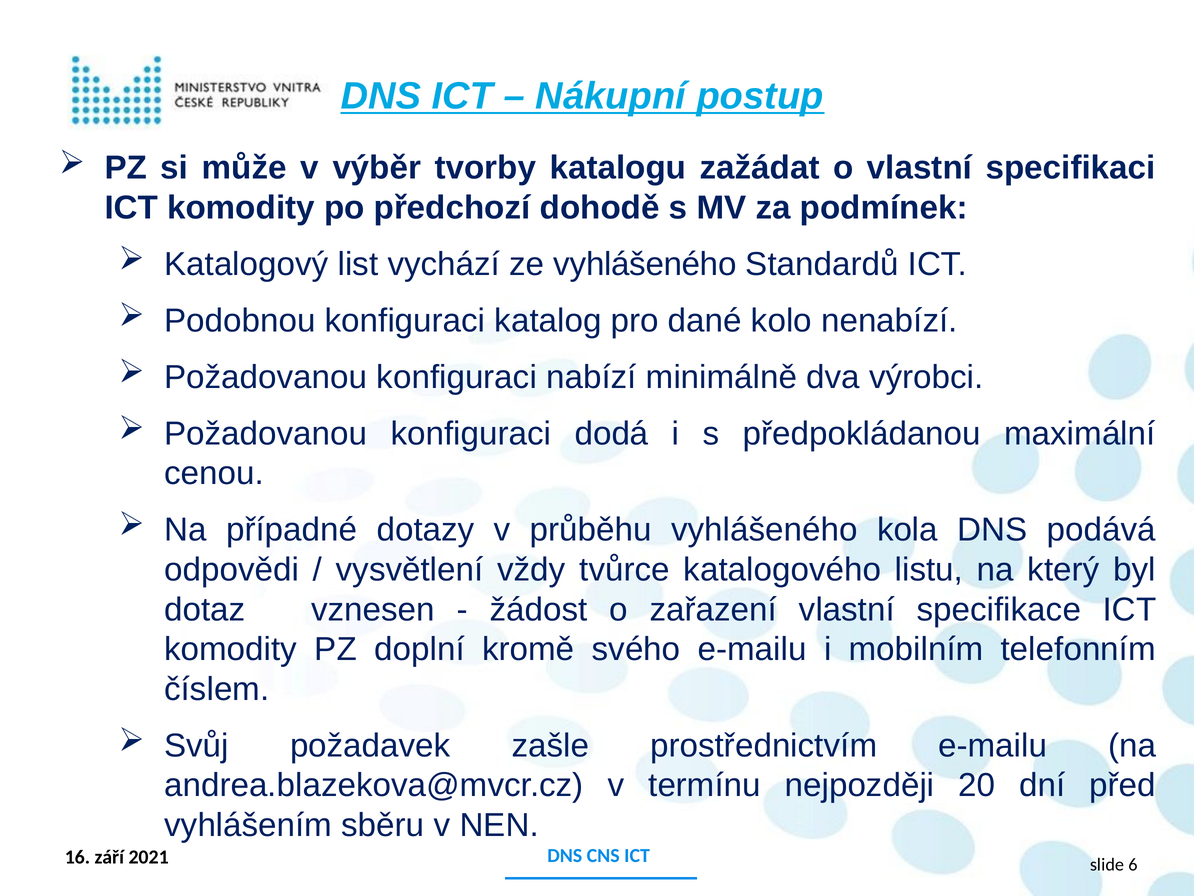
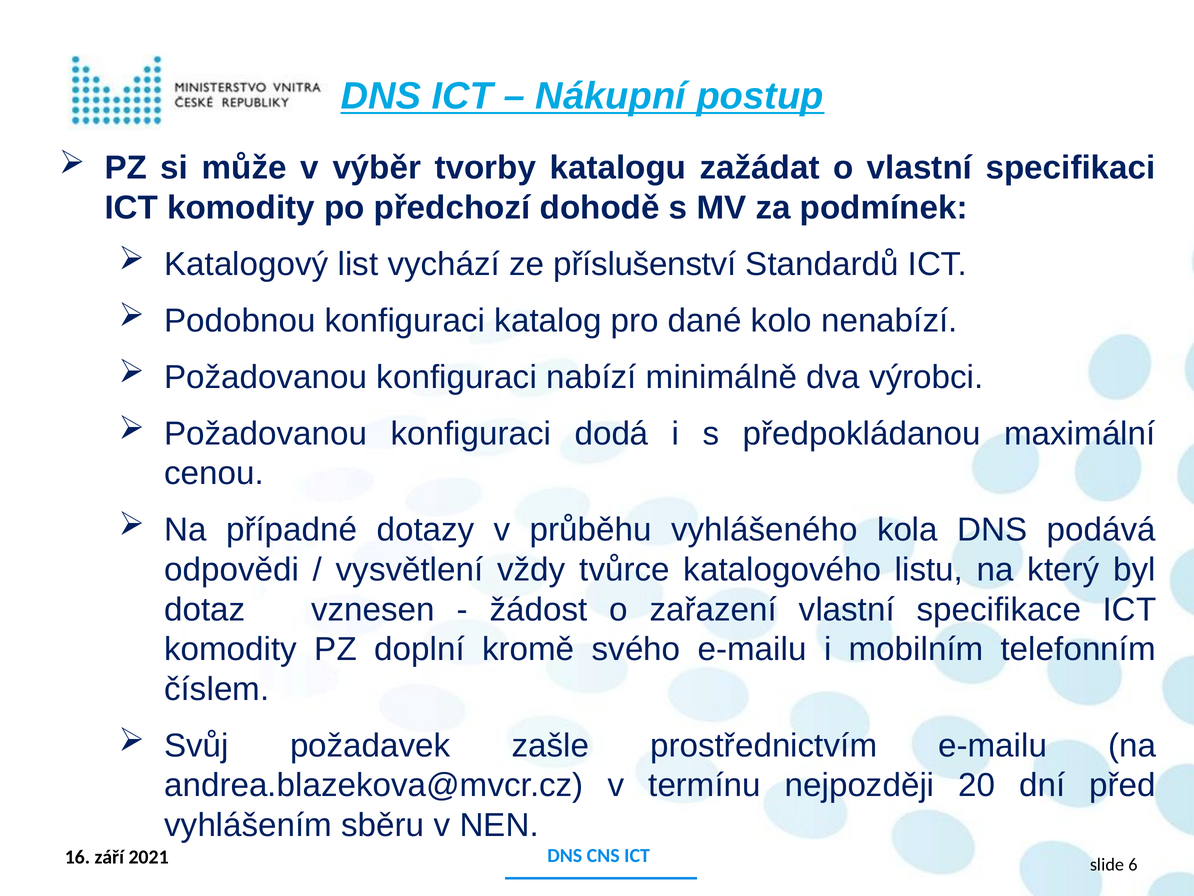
ze vyhlášeného: vyhlášeného -> příslušenství
